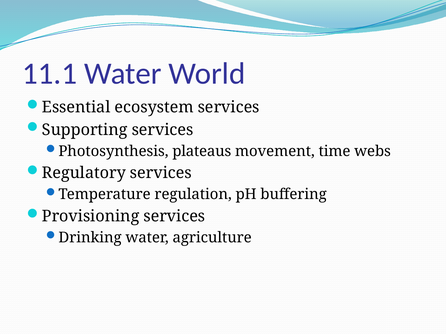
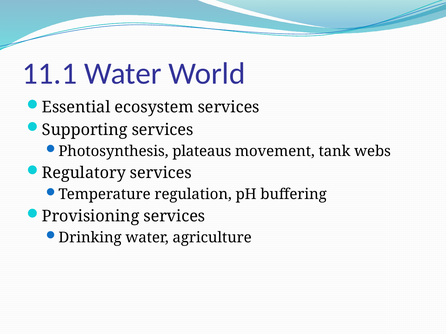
time: time -> tank
